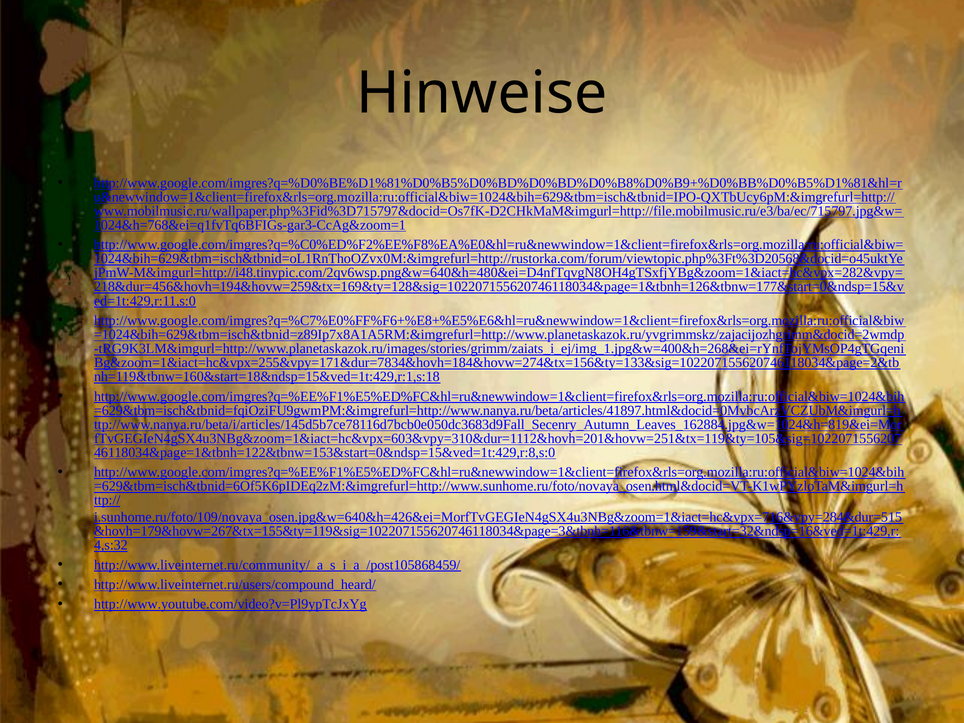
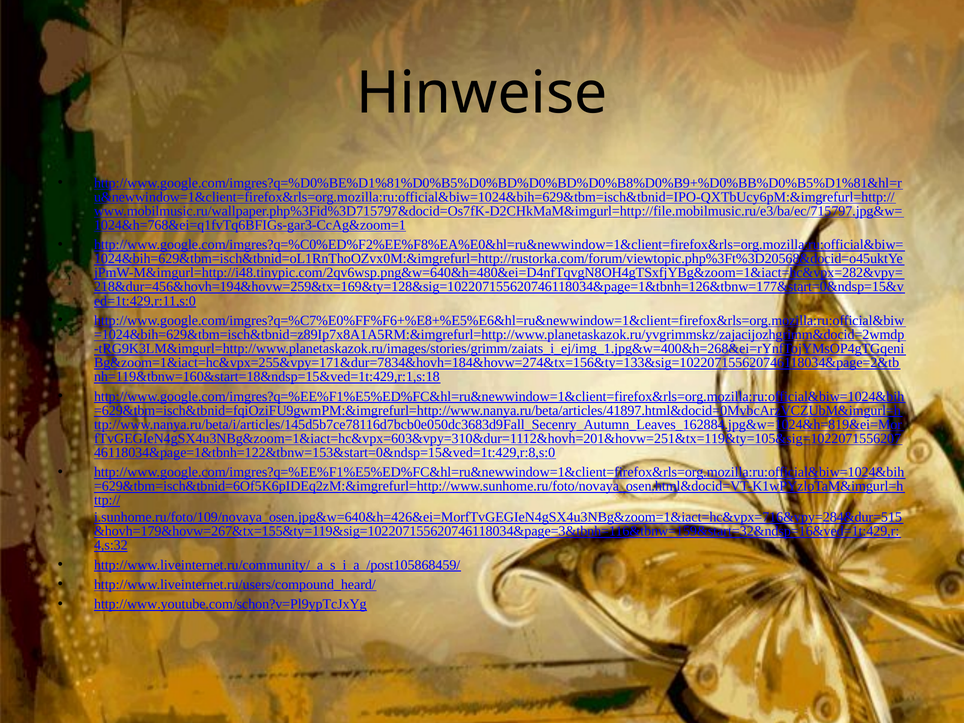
http://www.youtube.com/video?v=Pl9ypTcJxYg: http://www.youtube.com/video?v=Pl9ypTcJxYg -> http://www.youtube.com/schon?v=Pl9ypTcJxYg
